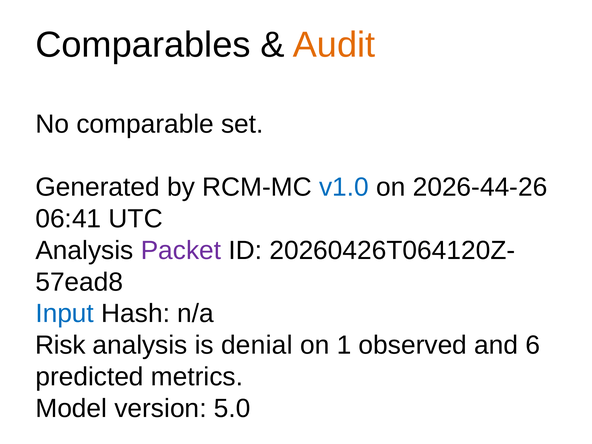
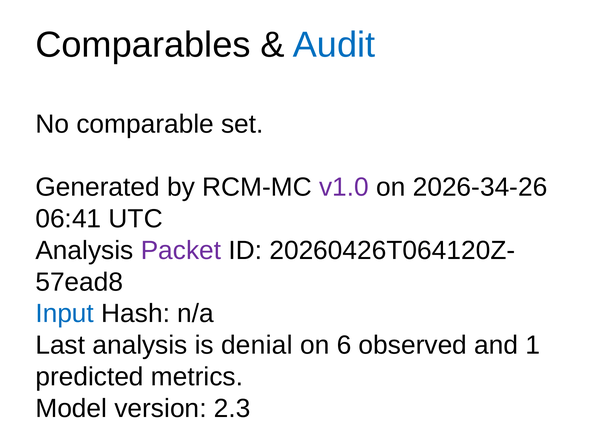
Audit colour: orange -> blue
v1.0 colour: blue -> purple
2026-44-26: 2026-44-26 -> 2026-34-26
Risk: Risk -> Last
1: 1 -> 6
6: 6 -> 1
5.0: 5.0 -> 2.3
